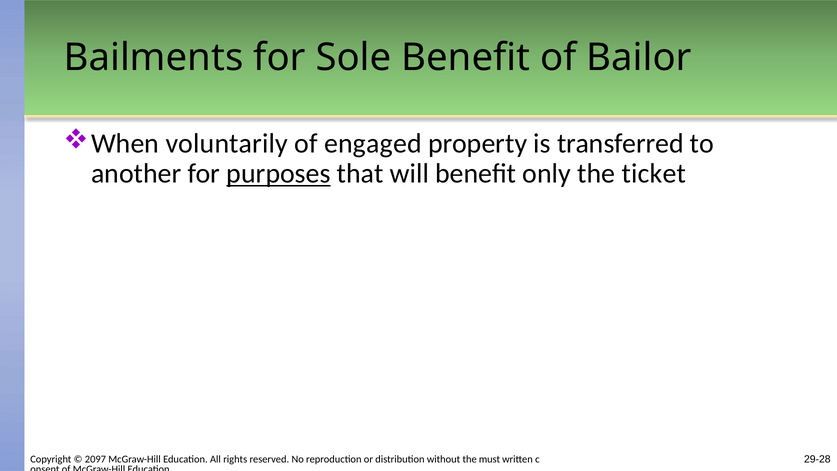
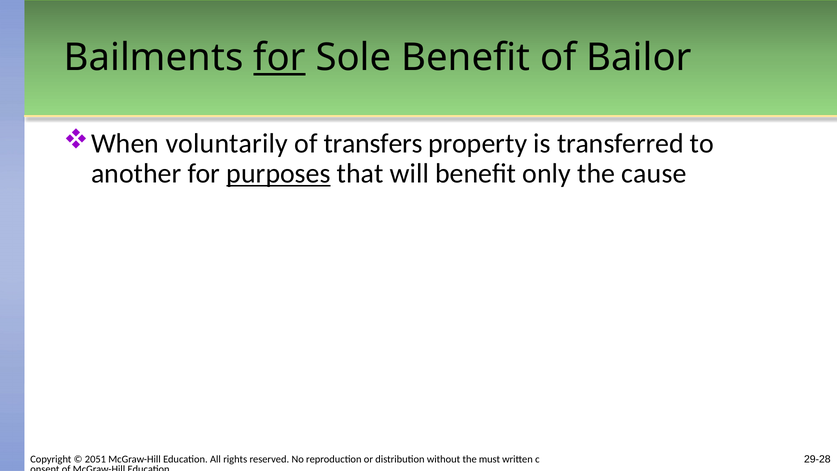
for at (279, 58) underline: none -> present
engaged: engaged -> transfers
ticket: ticket -> cause
2097: 2097 -> 2051
